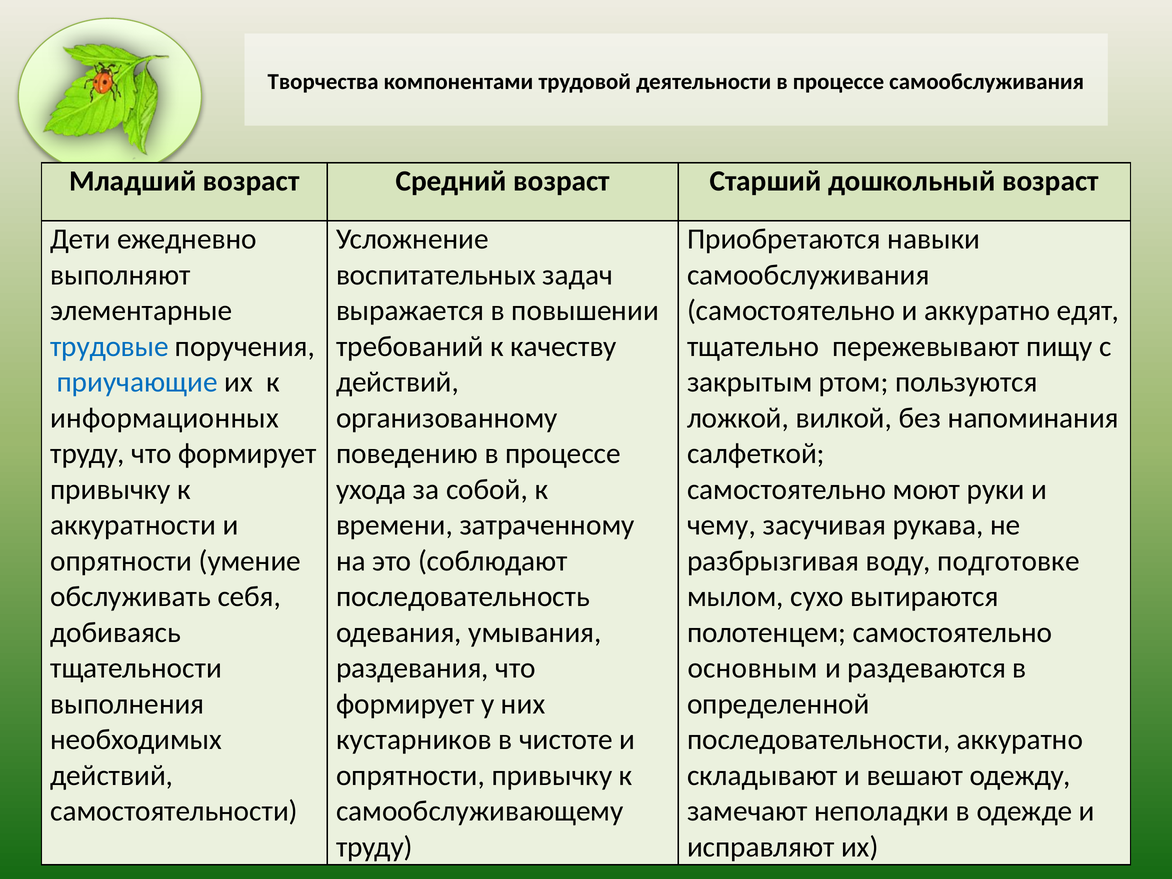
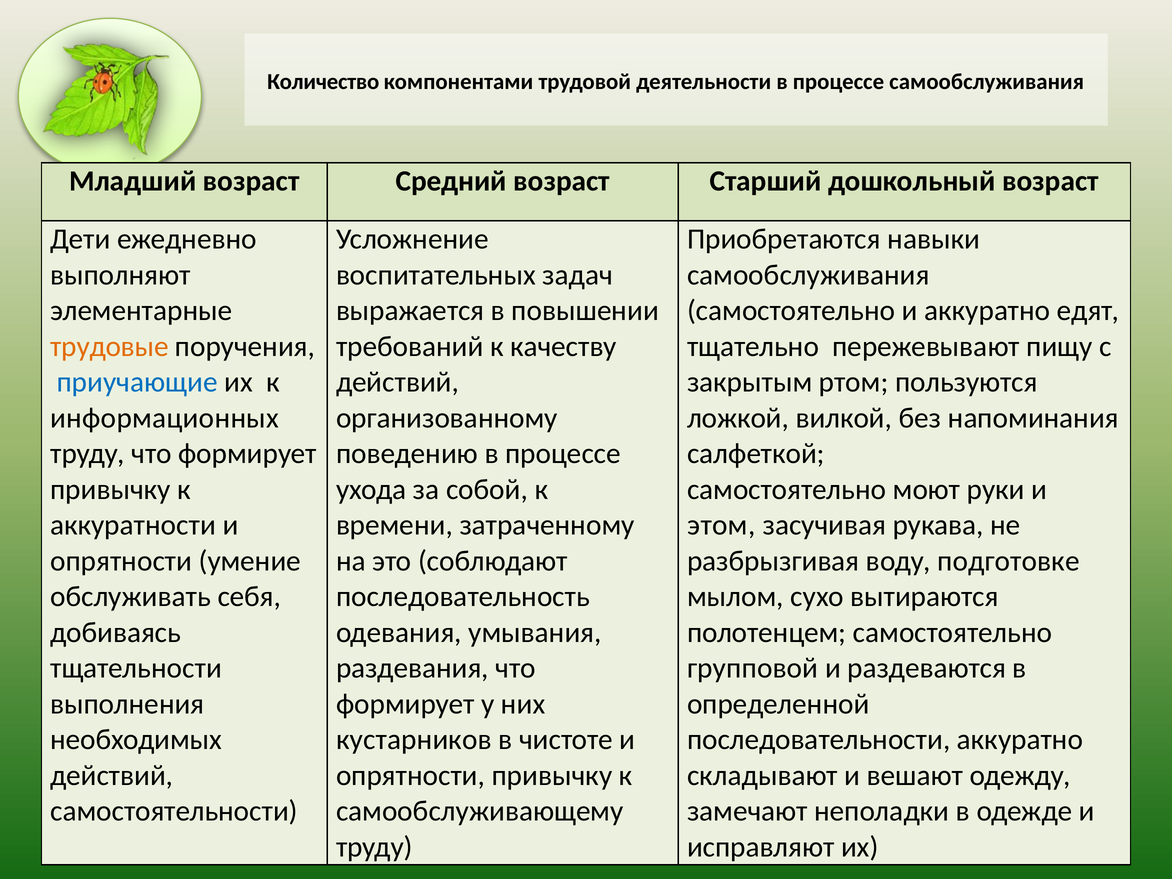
Творчества: Творчества -> Количество
трудовые colour: blue -> orange
чему: чему -> этом
основным: основным -> групповой
